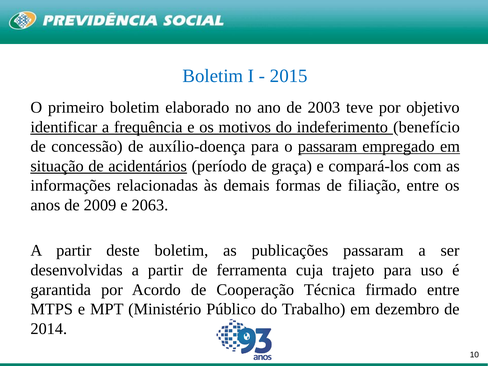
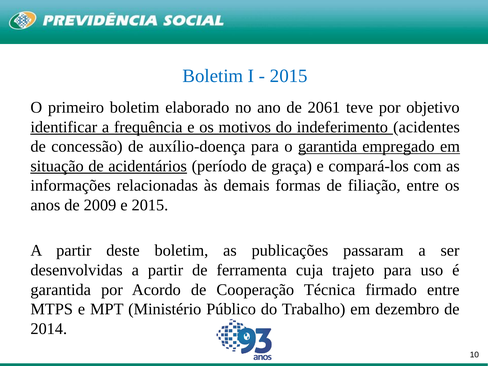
2003: 2003 -> 2061
benefício: benefício -> acidentes
o passaram: passaram -> garantida
e 2063: 2063 -> 2015
